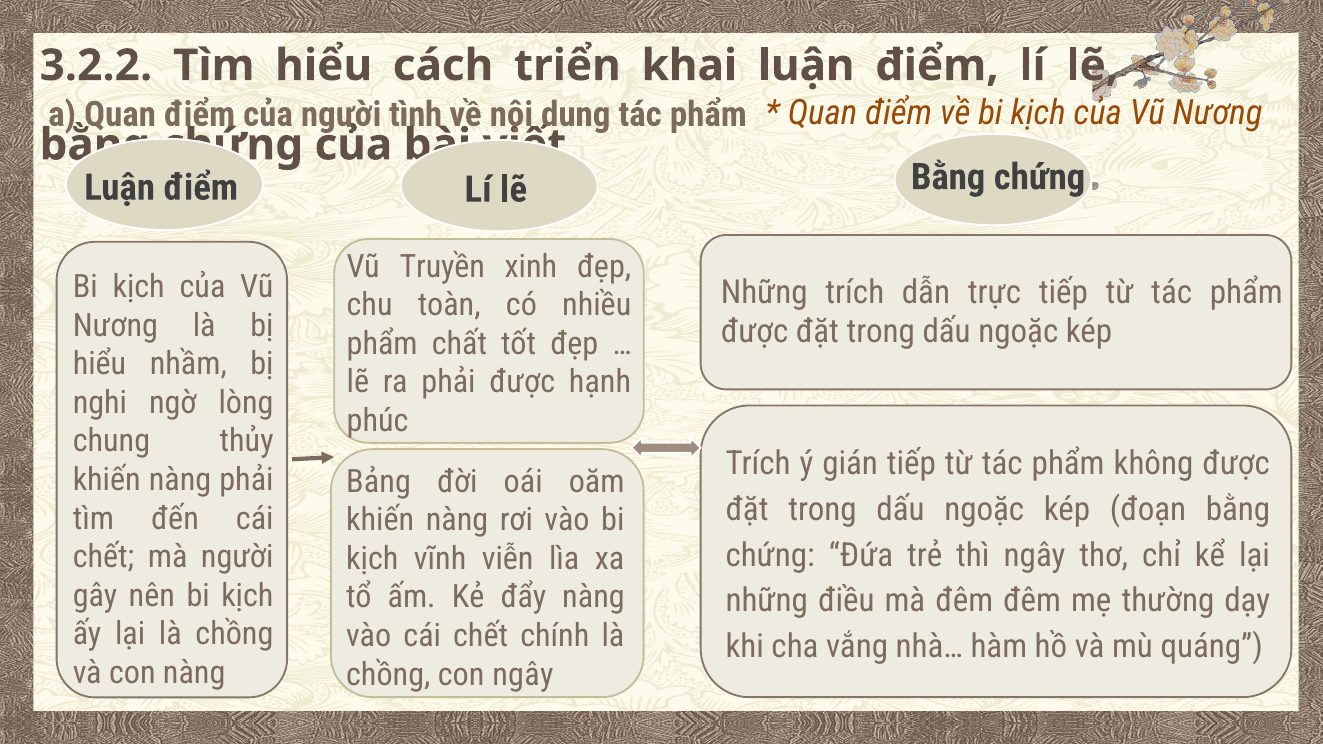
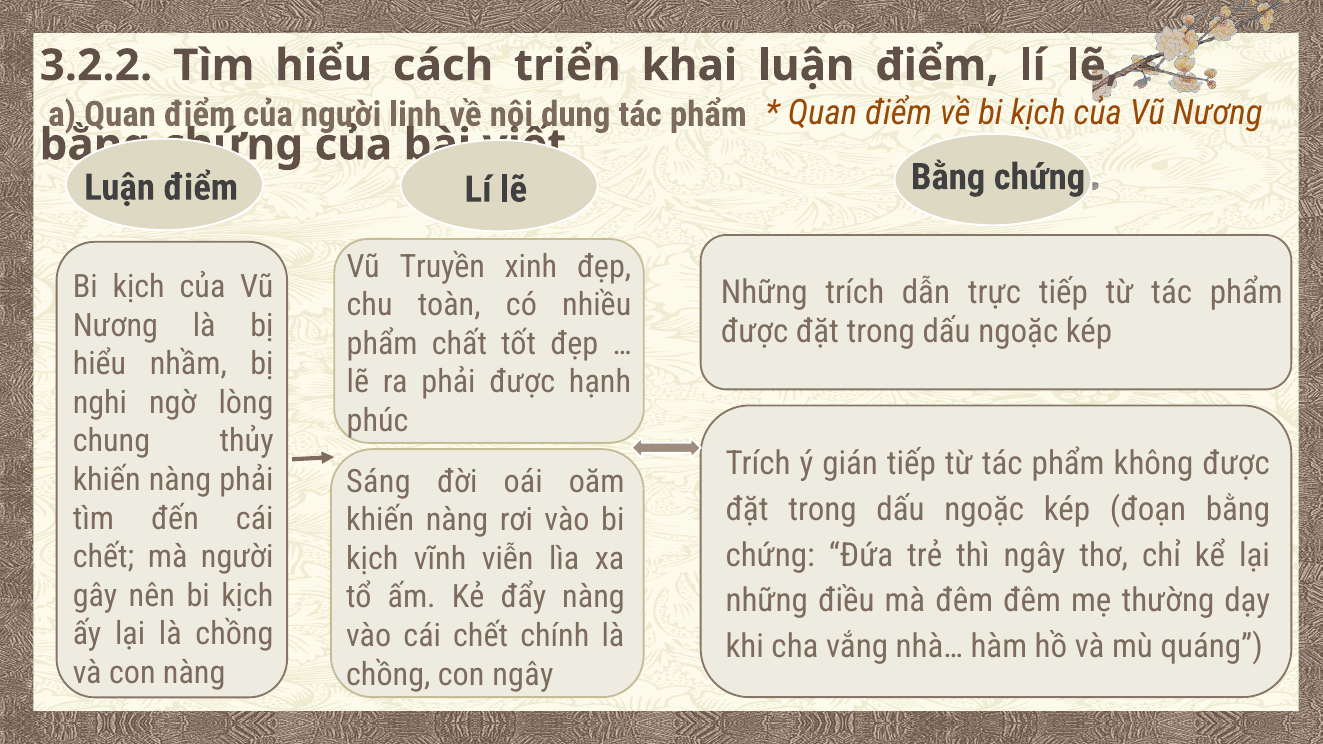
tình: tình -> linh
Bảng: Bảng -> Sáng
